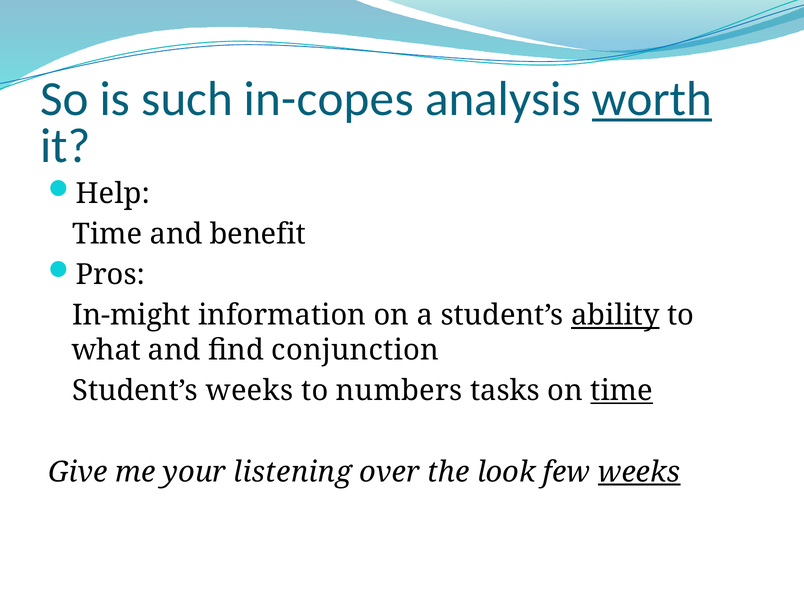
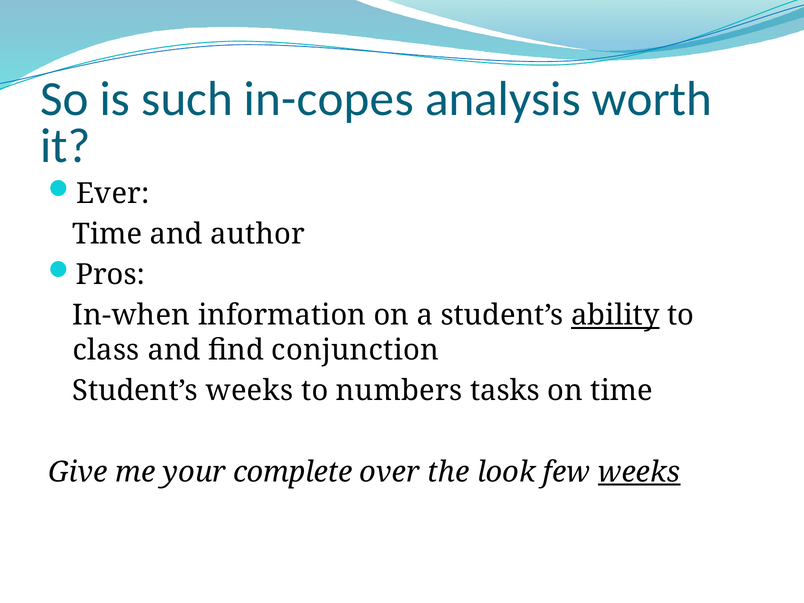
worth underline: present -> none
Help: Help -> Ever
benefit: benefit -> author
In-might: In-might -> In-when
what: what -> class
time at (622, 391) underline: present -> none
listening: listening -> complete
